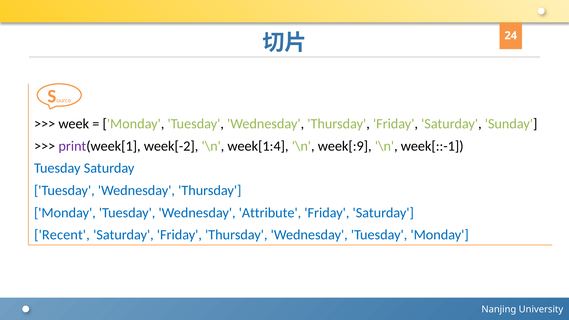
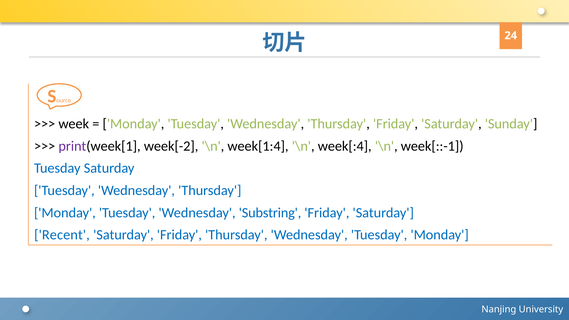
week[:9: week[:9 -> week[:4
Attribute: Attribute -> Substring
